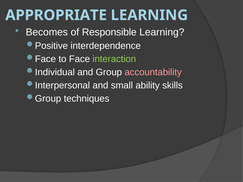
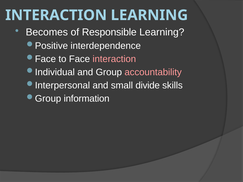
APPROPRIATE at (56, 15): APPROPRIATE -> INTERACTION
interaction at (114, 59) colour: light green -> pink
ability: ability -> divide
techniques: techniques -> information
